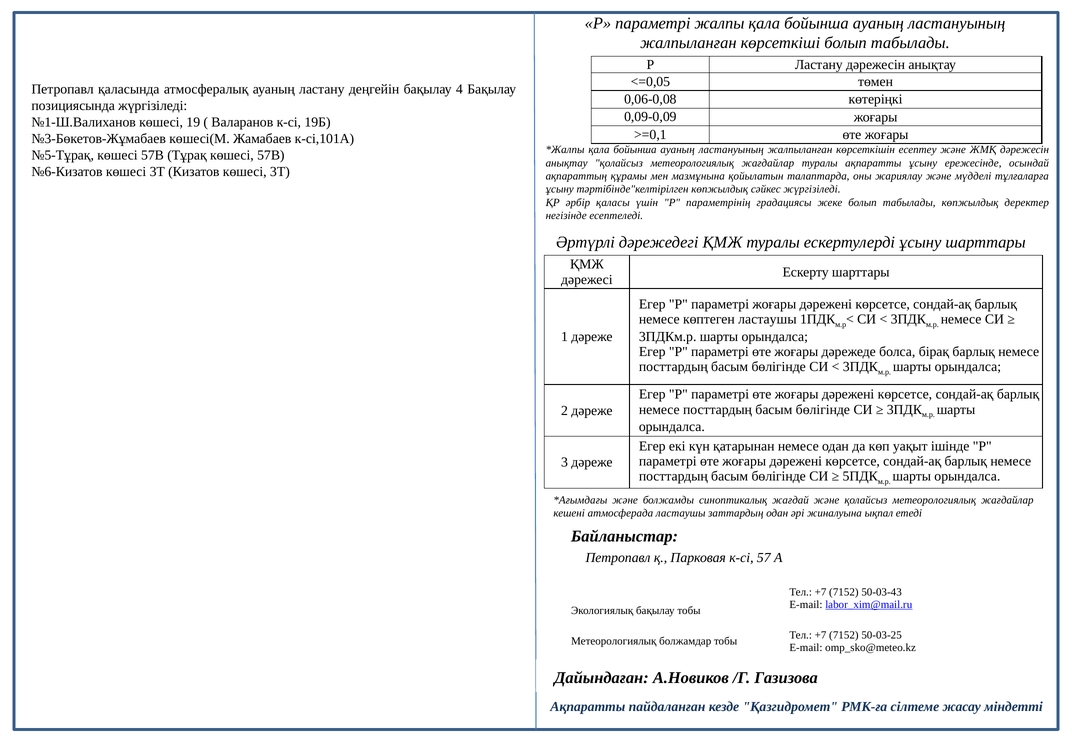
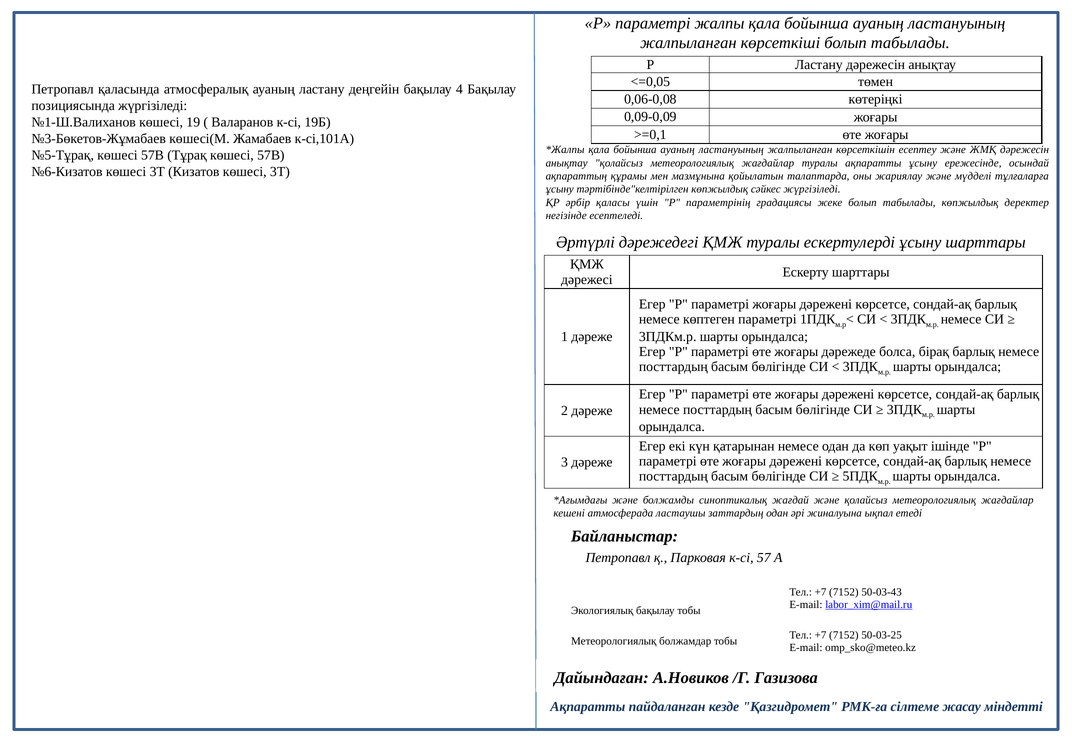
көптеген ластаушы: ластаушы -> параметрі
